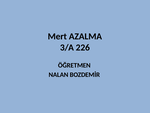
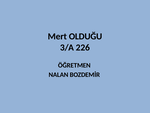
AZALMA: AZALMA -> OLDUĞU
